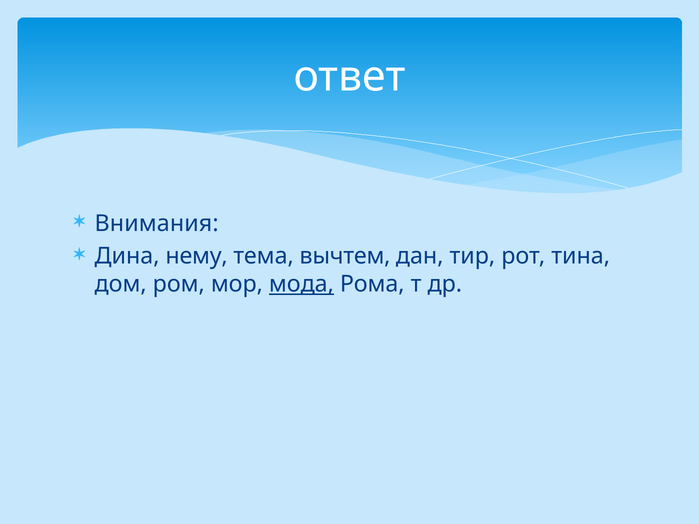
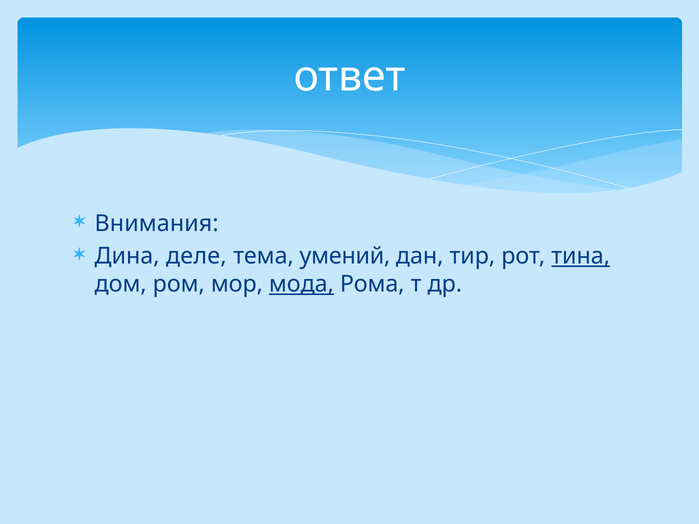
нему: нему -> деле
вычтем: вычтем -> умений
тина underline: none -> present
